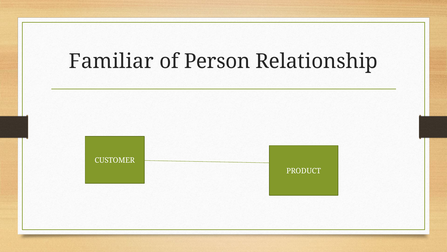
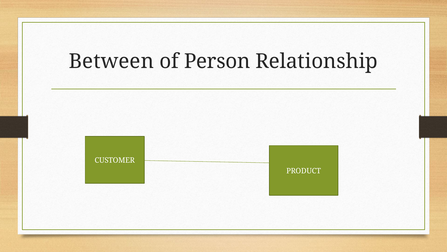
Familiar: Familiar -> Between
